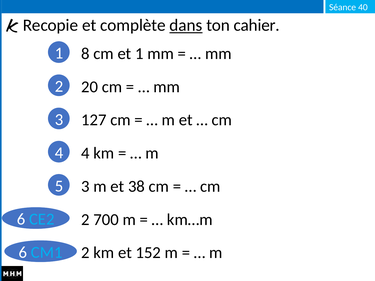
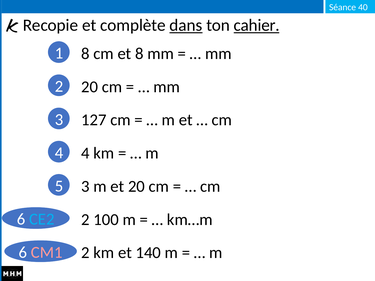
cahier underline: none -> present
et 1: 1 -> 8
et 38: 38 -> 20
700: 700 -> 100
CM1 colour: light blue -> pink
152: 152 -> 140
